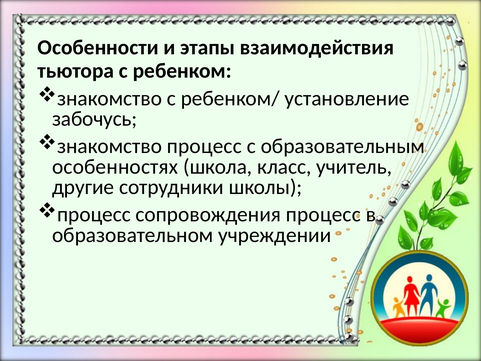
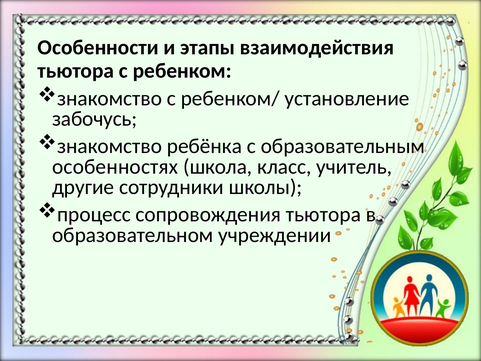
знакомство процесс: процесс -> ребёнка
сопровождения процесс: процесс -> тьютора
